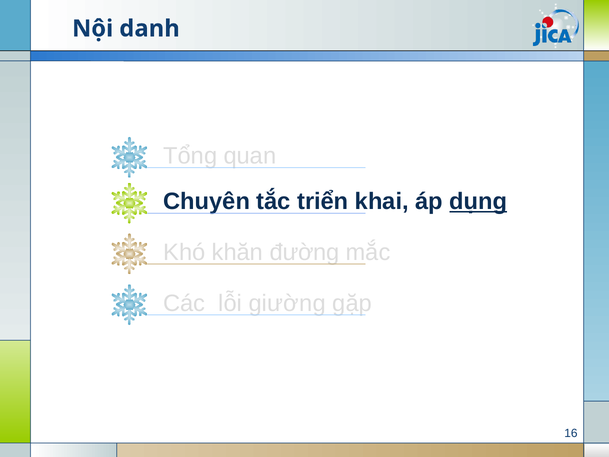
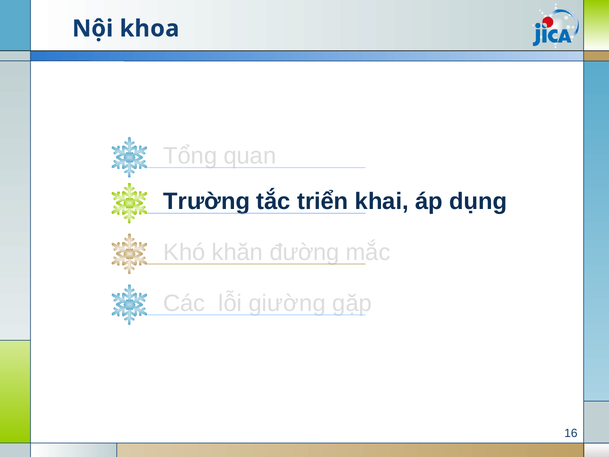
danh: danh -> khoa
Chuyên: Chuyên -> Trường
dụng underline: present -> none
